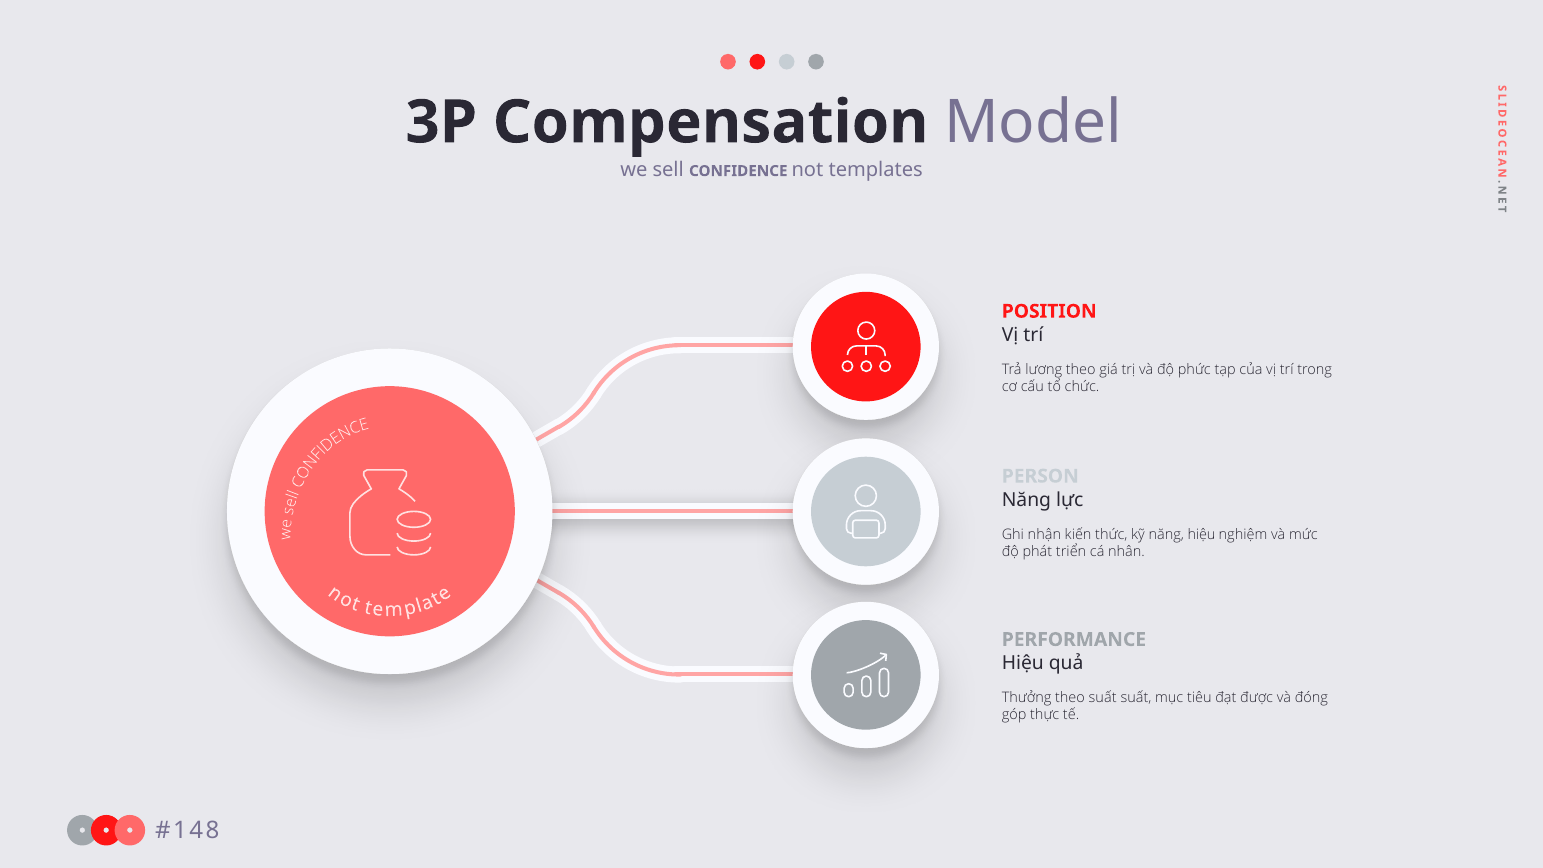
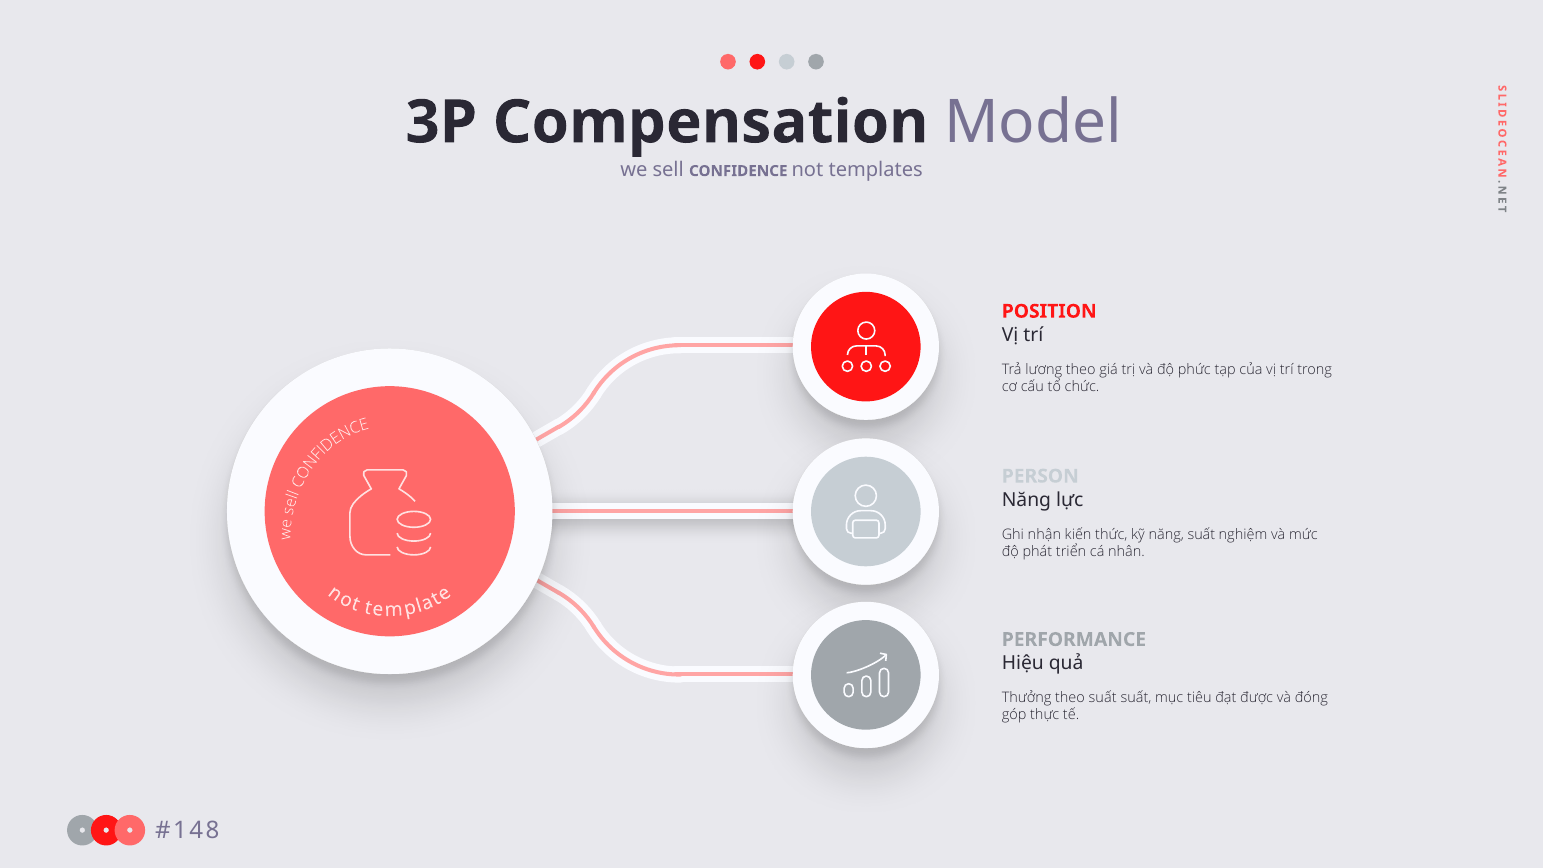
năng hiệu: hiệu -> suất
